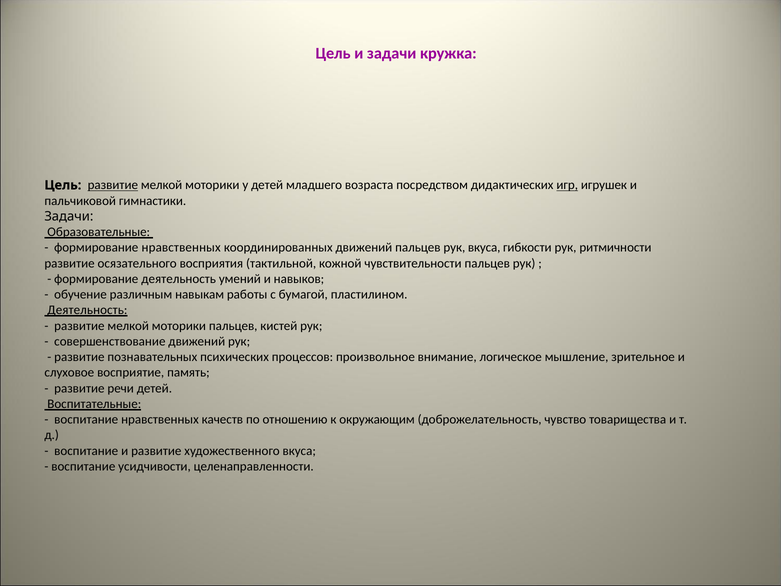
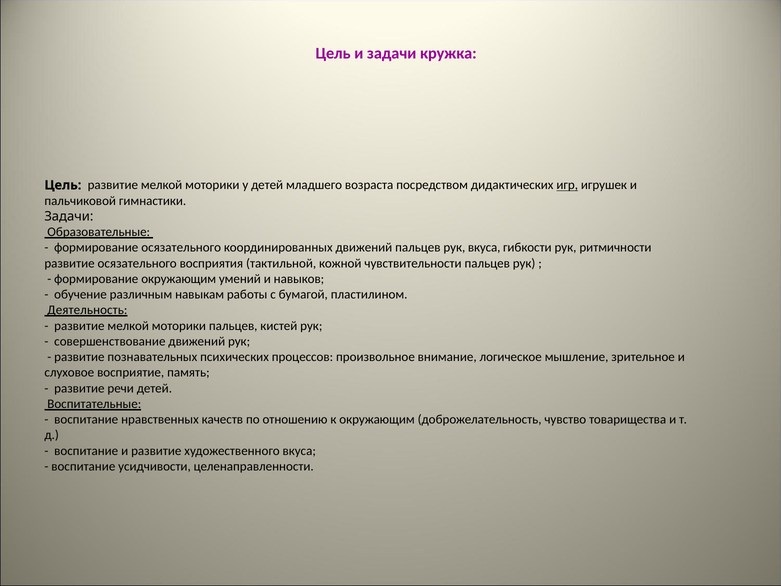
развитие at (113, 185) underline: present -> none
формирование нравственных: нравственных -> осязательного
формирование деятельность: деятельность -> окружающим
